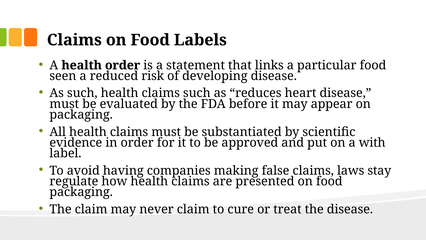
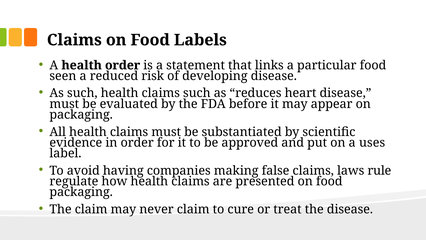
with: with -> uses
stay: stay -> rule
